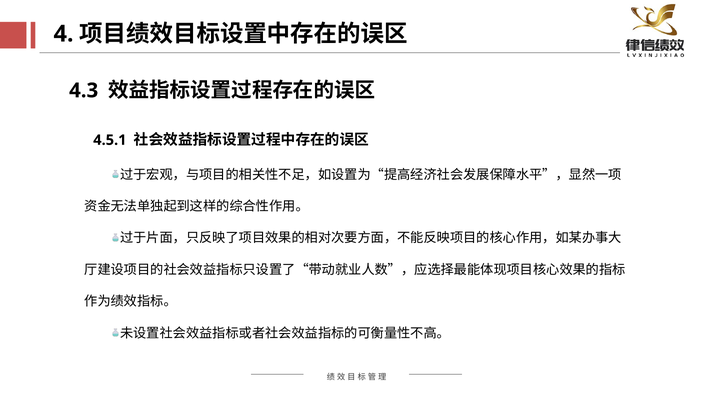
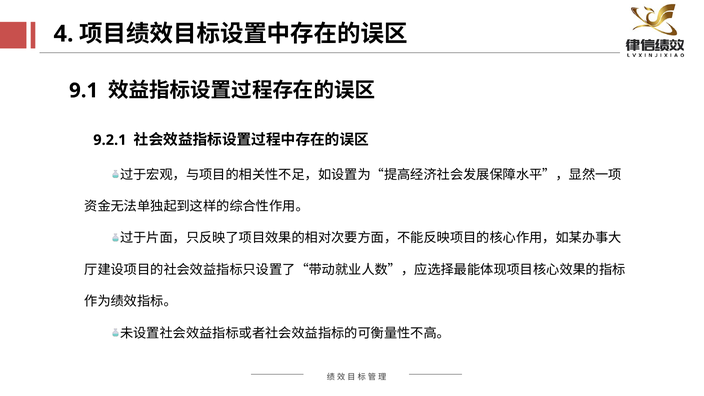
4.3: 4.3 -> 9.1
4.5.1: 4.5.1 -> 9.2.1
